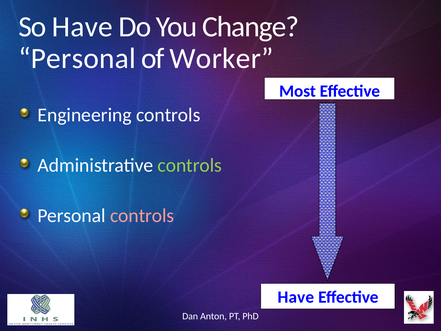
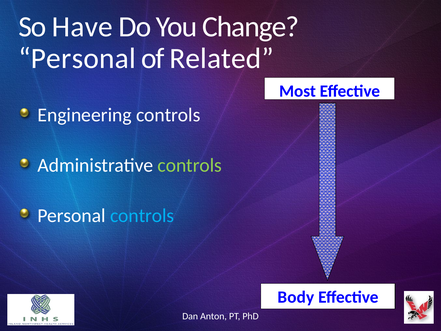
Worker: Worker -> Related
controls at (142, 215) colour: pink -> light blue
Have at (296, 297): Have -> Body
